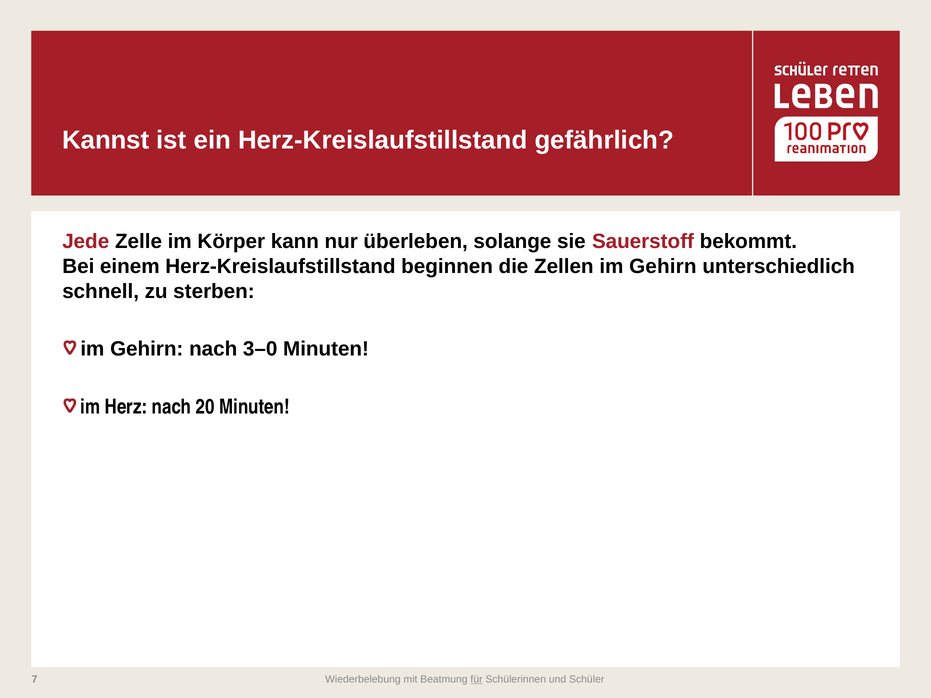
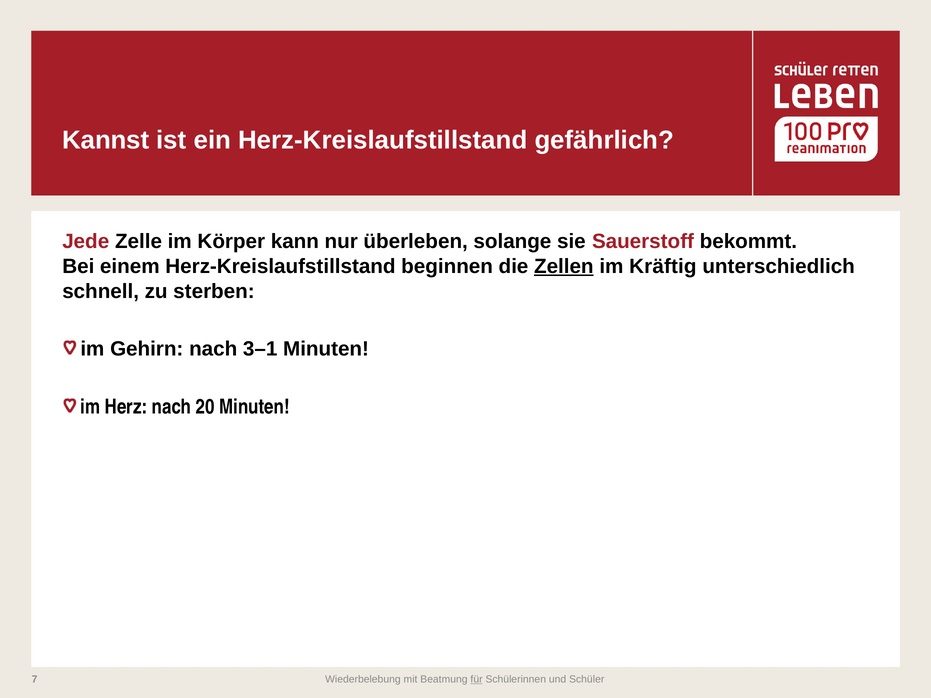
Zellen underline: none -> present
Gehirn at (663, 267): Gehirn -> Kräftig
3–0: 3–0 -> 3–1
